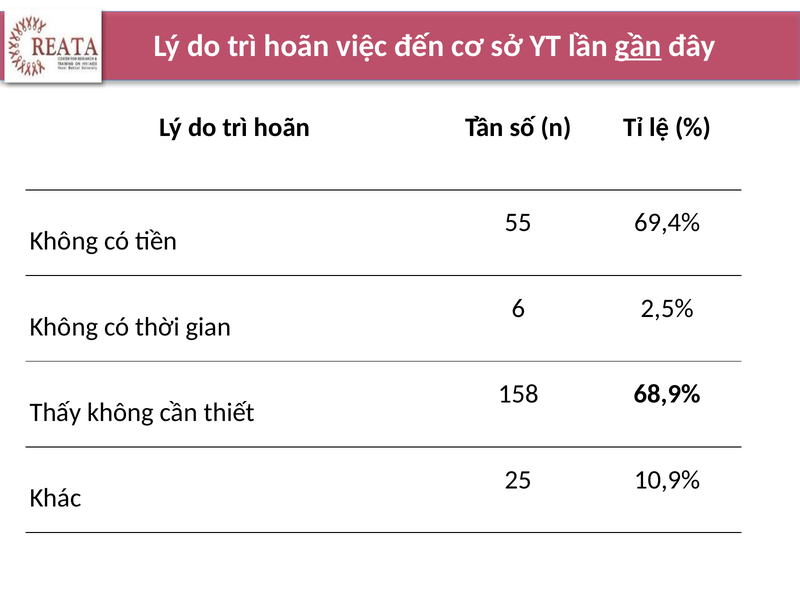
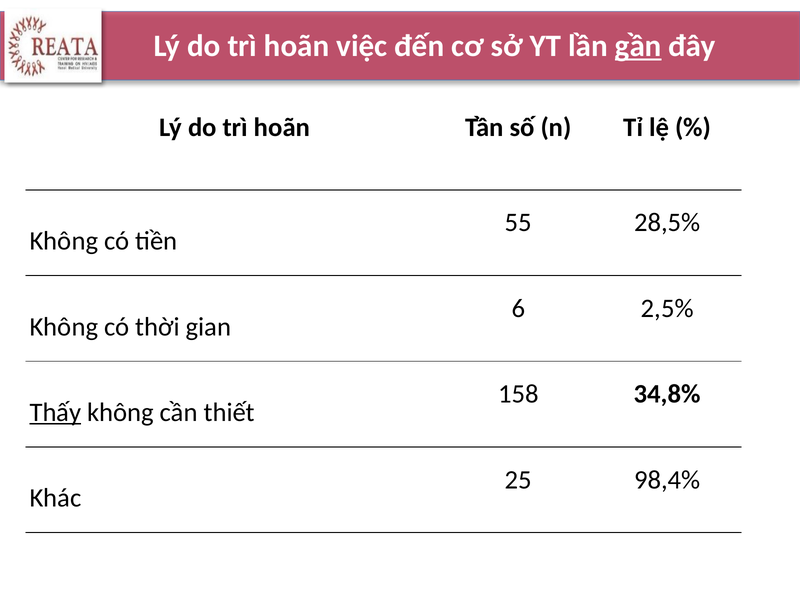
69,4%: 69,4% -> 28,5%
68,9%: 68,9% -> 34,8%
Thấy underline: none -> present
10,9%: 10,9% -> 98,4%
